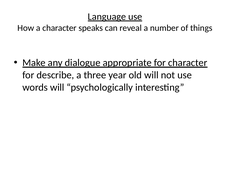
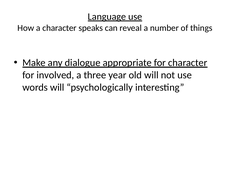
describe: describe -> involved
